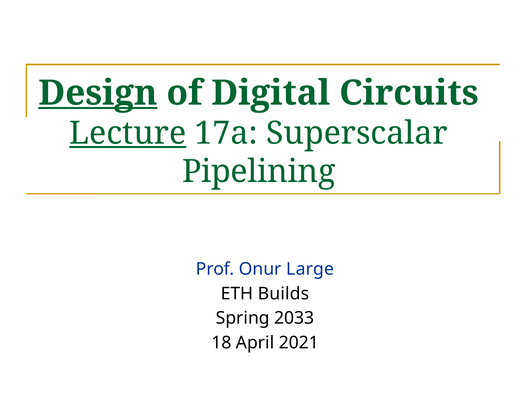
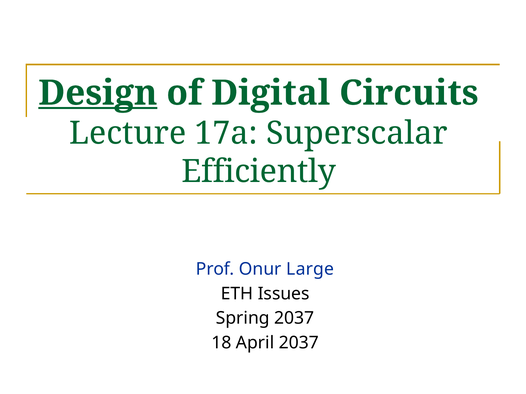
Lecture underline: present -> none
Pipelining: Pipelining -> Efficiently
Builds: Builds -> Issues
Spring 2033: 2033 -> 2037
April 2021: 2021 -> 2037
